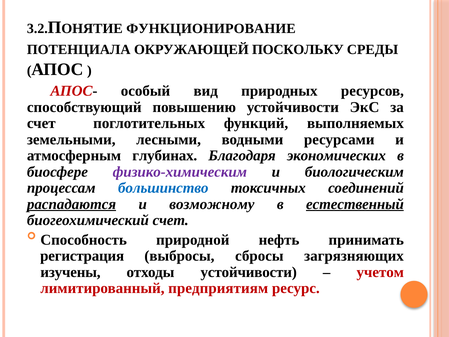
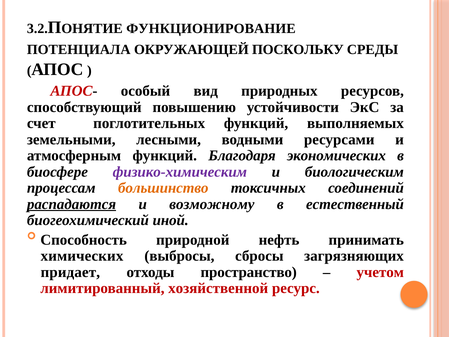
атмосферным глубинах: глубинах -> функций
большинство colour: blue -> orange
естественный underline: present -> none
биогеохимический счет: счет -> иной
регистрация: регистрация -> химических
изучены: изучены -> придает
отходы устойчивости: устойчивости -> пространство
предприятиям: предприятиям -> хозяйственной
